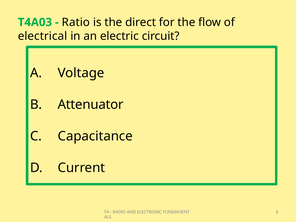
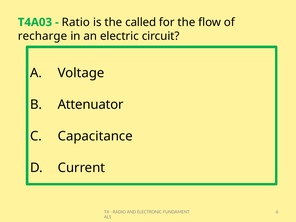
direct: direct -> called
electrical: electrical -> recharge
